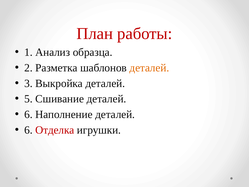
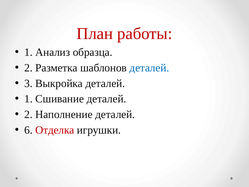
деталей at (149, 68) colour: orange -> blue
5 at (28, 99): 5 -> 1
6 at (28, 114): 6 -> 2
